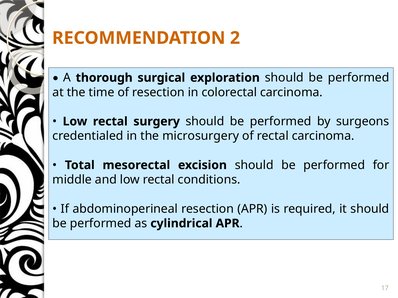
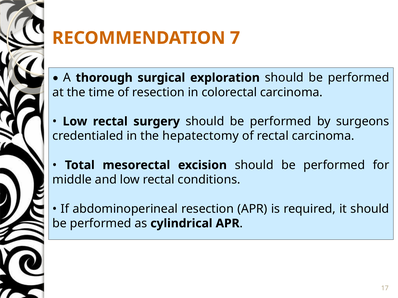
2: 2 -> 7
microsurgery: microsurgery -> hepatectomy
